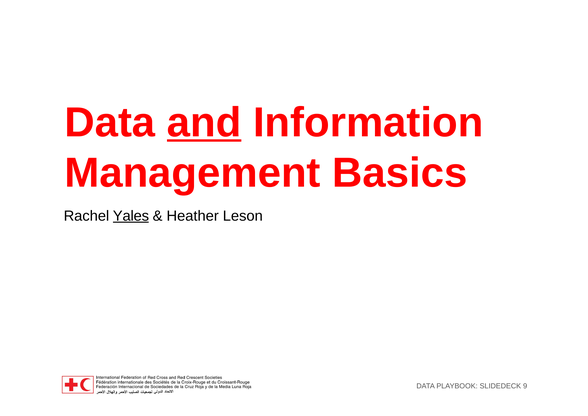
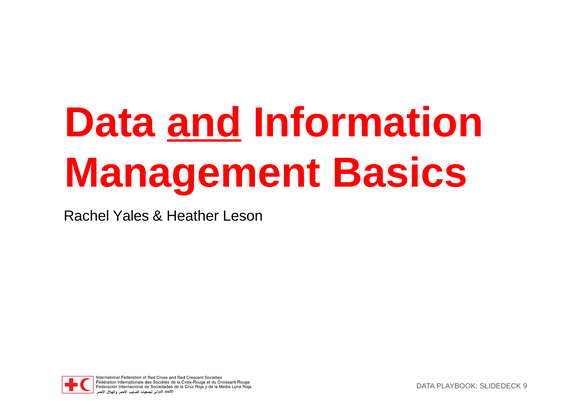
Yales underline: present -> none
